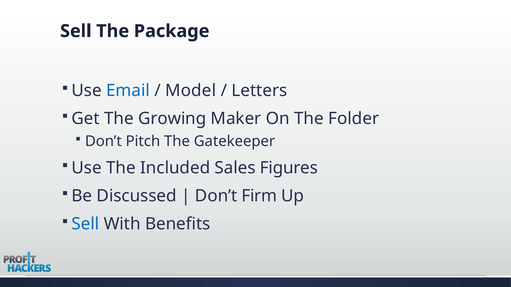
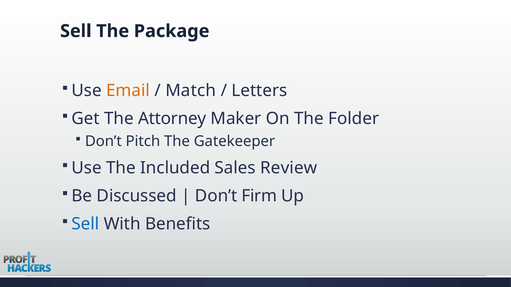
Email colour: blue -> orange
Model: Model -> Match
Growing: Growing -> Attorney
Figures: Figures -> Review
